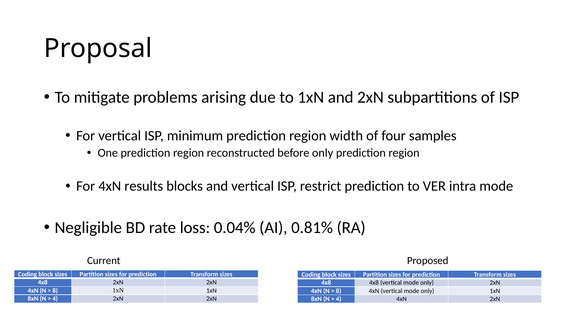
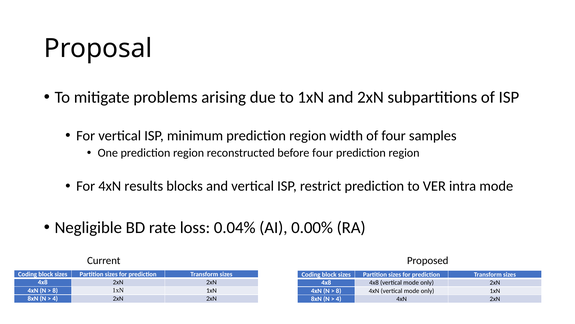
before only: only -> four
0.81%: 0.81% -> 0.00%
